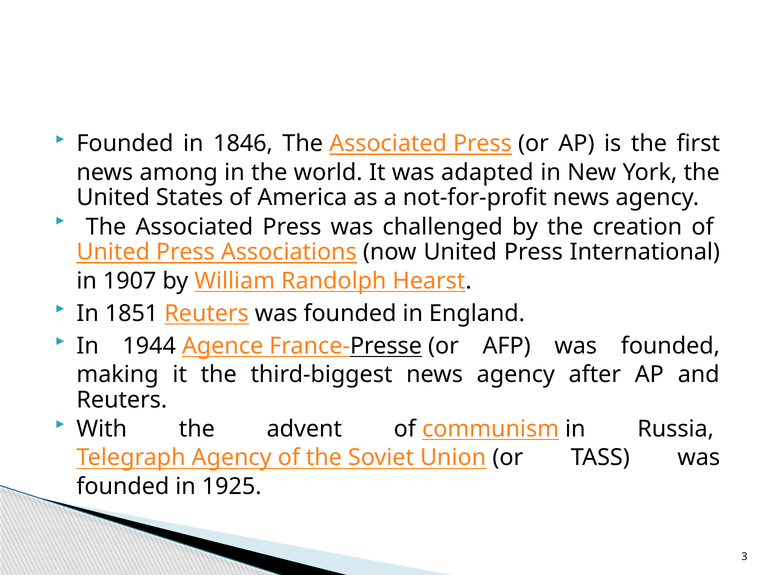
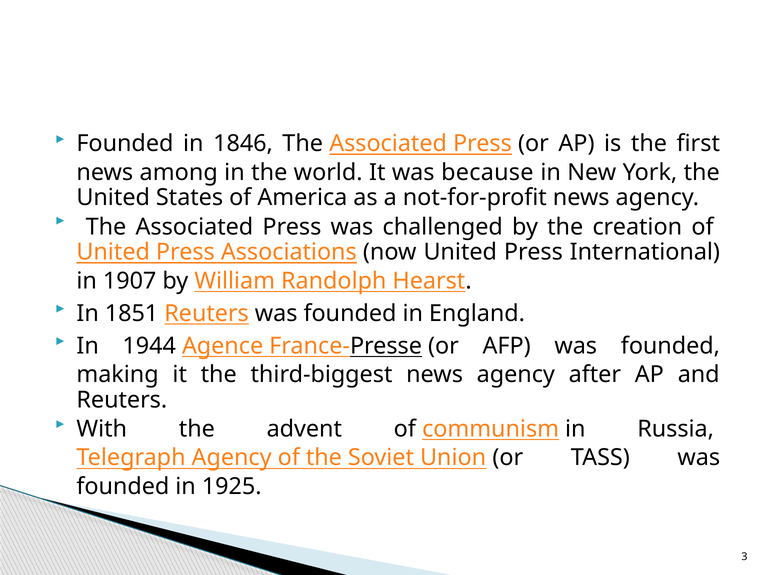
adapted: adapted -> because
